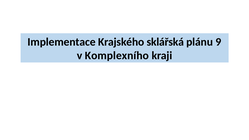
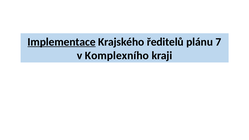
Implementace underline: none -> present
sklářská: sklářská -> ředitelů
9: 9 -> 7
